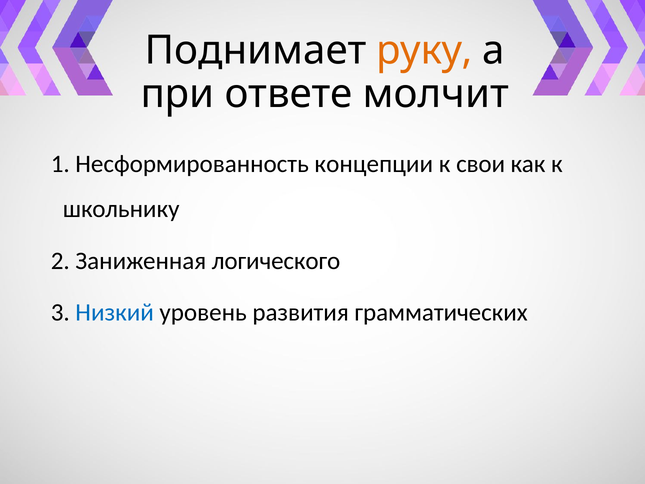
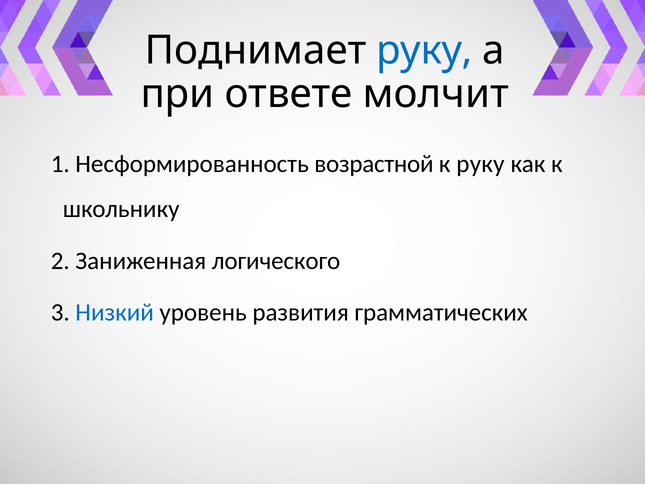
руку at (424, 50) colour: orange -> blue
концепции: концепции -> возрастной
к свои: свои -> руку
